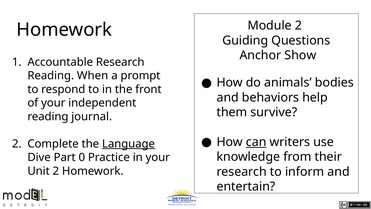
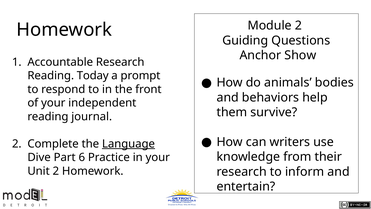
When: When -> Today
can underline: present -> none
0: 0 -> 6
